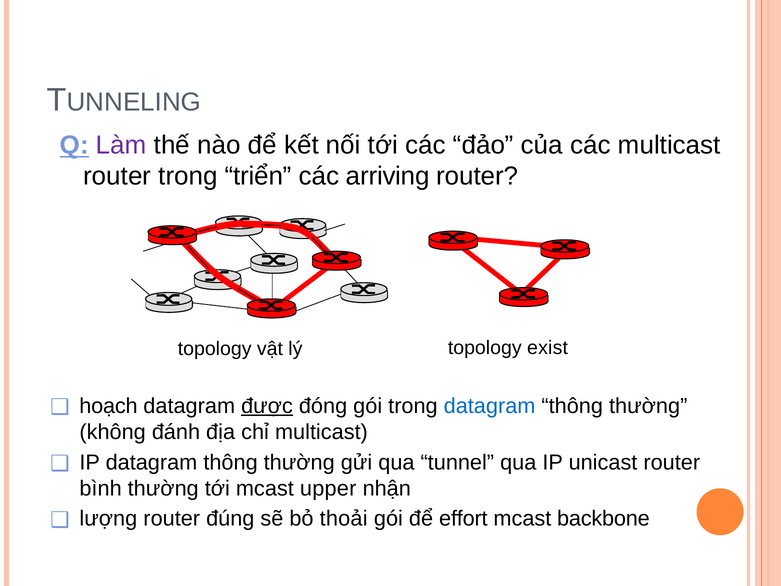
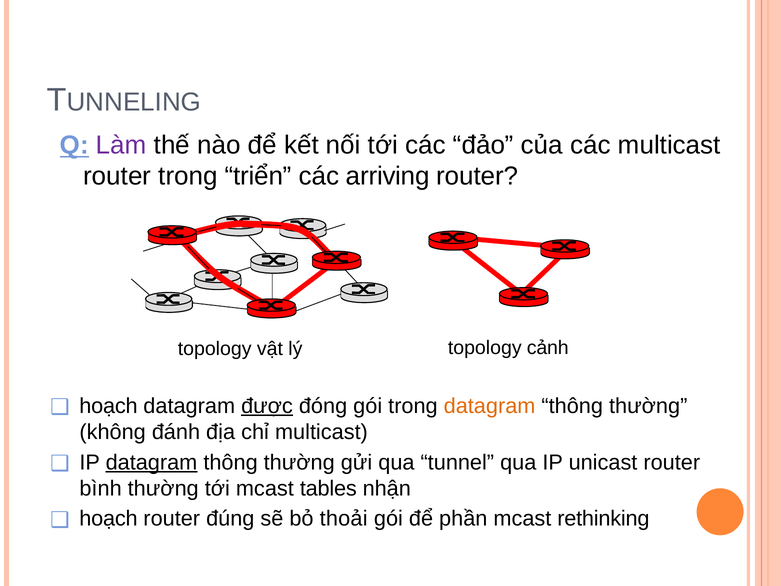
exist: exist -> cảnh
datagram at (490, 406) colour: blue -> orange
datagram at (151, 462) underline: none -> present
upper: upper -> tables
lượng at (108, 519): lượng -> hoạch
effort: effort -> phần
backbone: backbone -> rethinking
